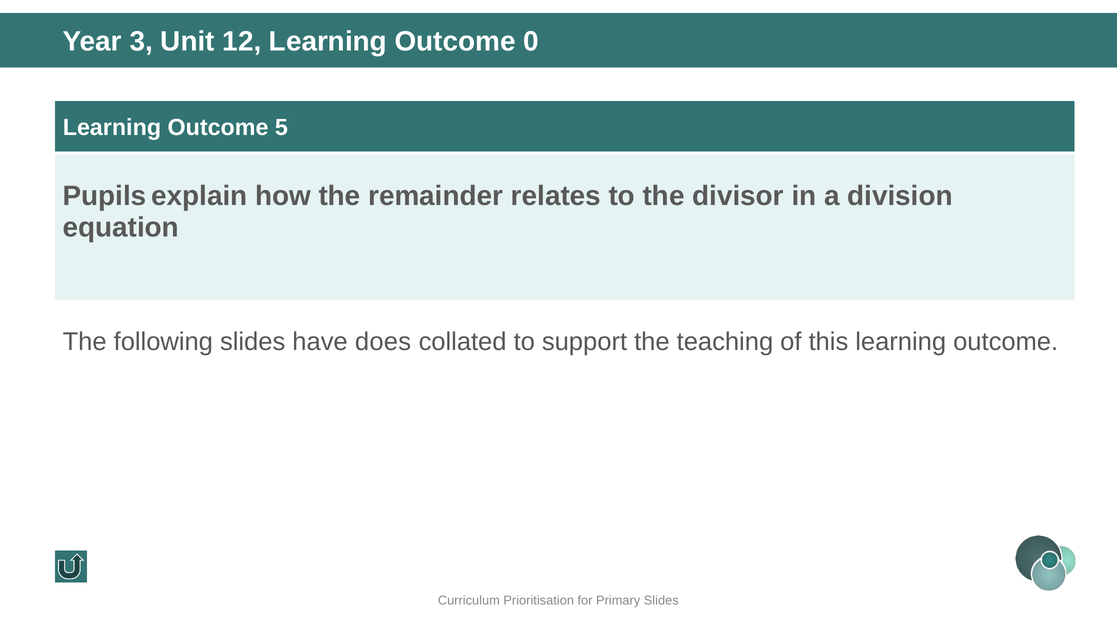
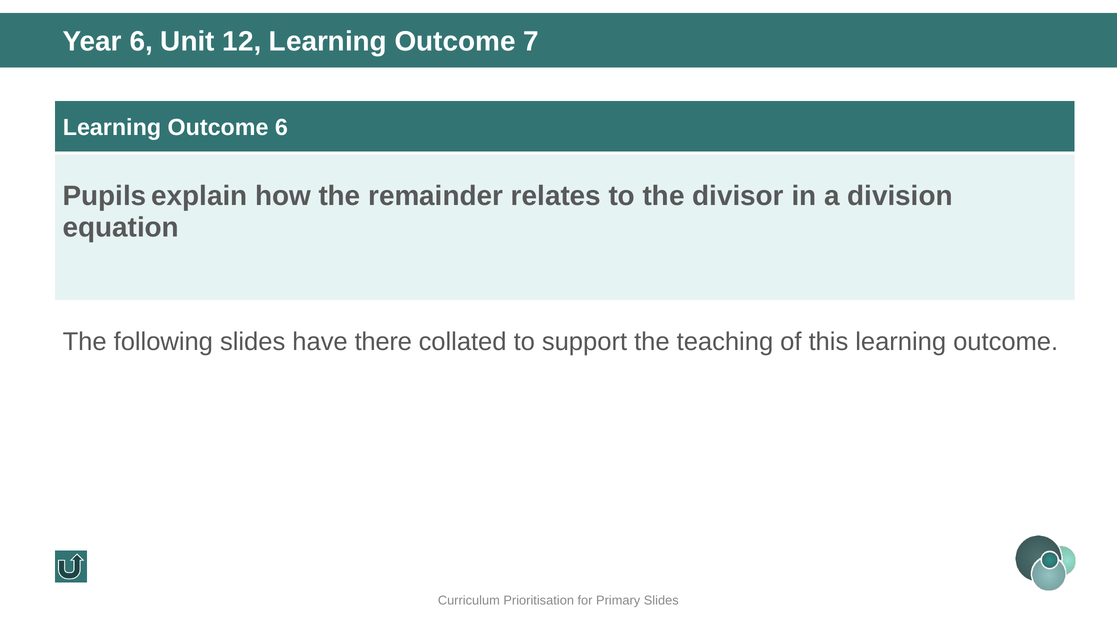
Year 3: 3 -> 6
0: 0 -> 7
Outcome 5: 5 -> 6
does: does -> there
